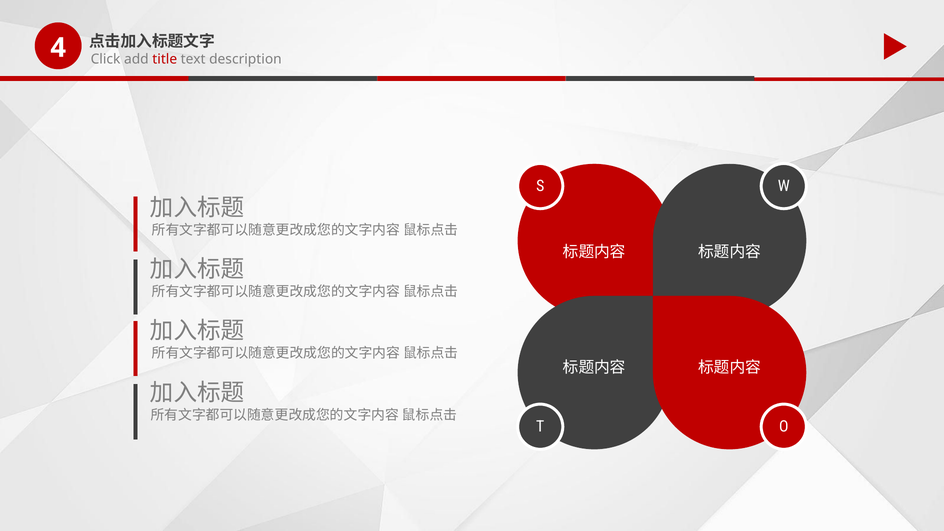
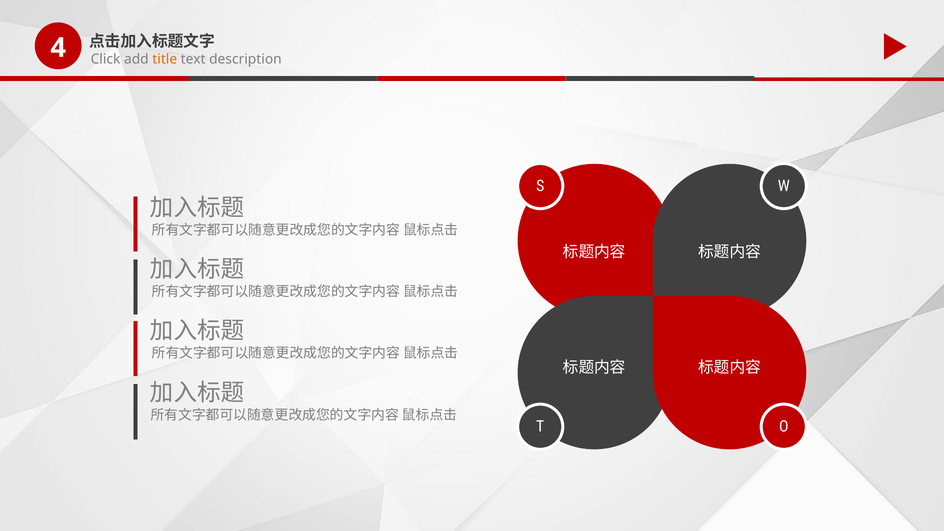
title colour: red -> orange
